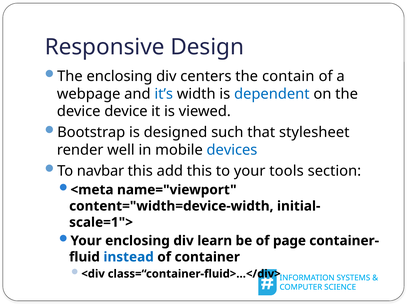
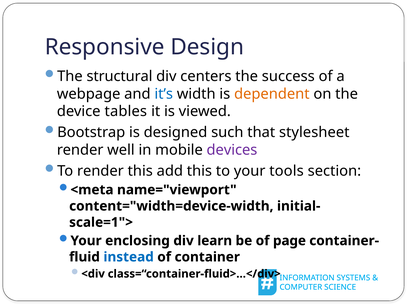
The enclosing: enclosing -> structural
contain: contain -> success
dependent colour: blue -> orange
device device: device -> tables
devices colour: blue -> purple
To navbar: navbar -> render
